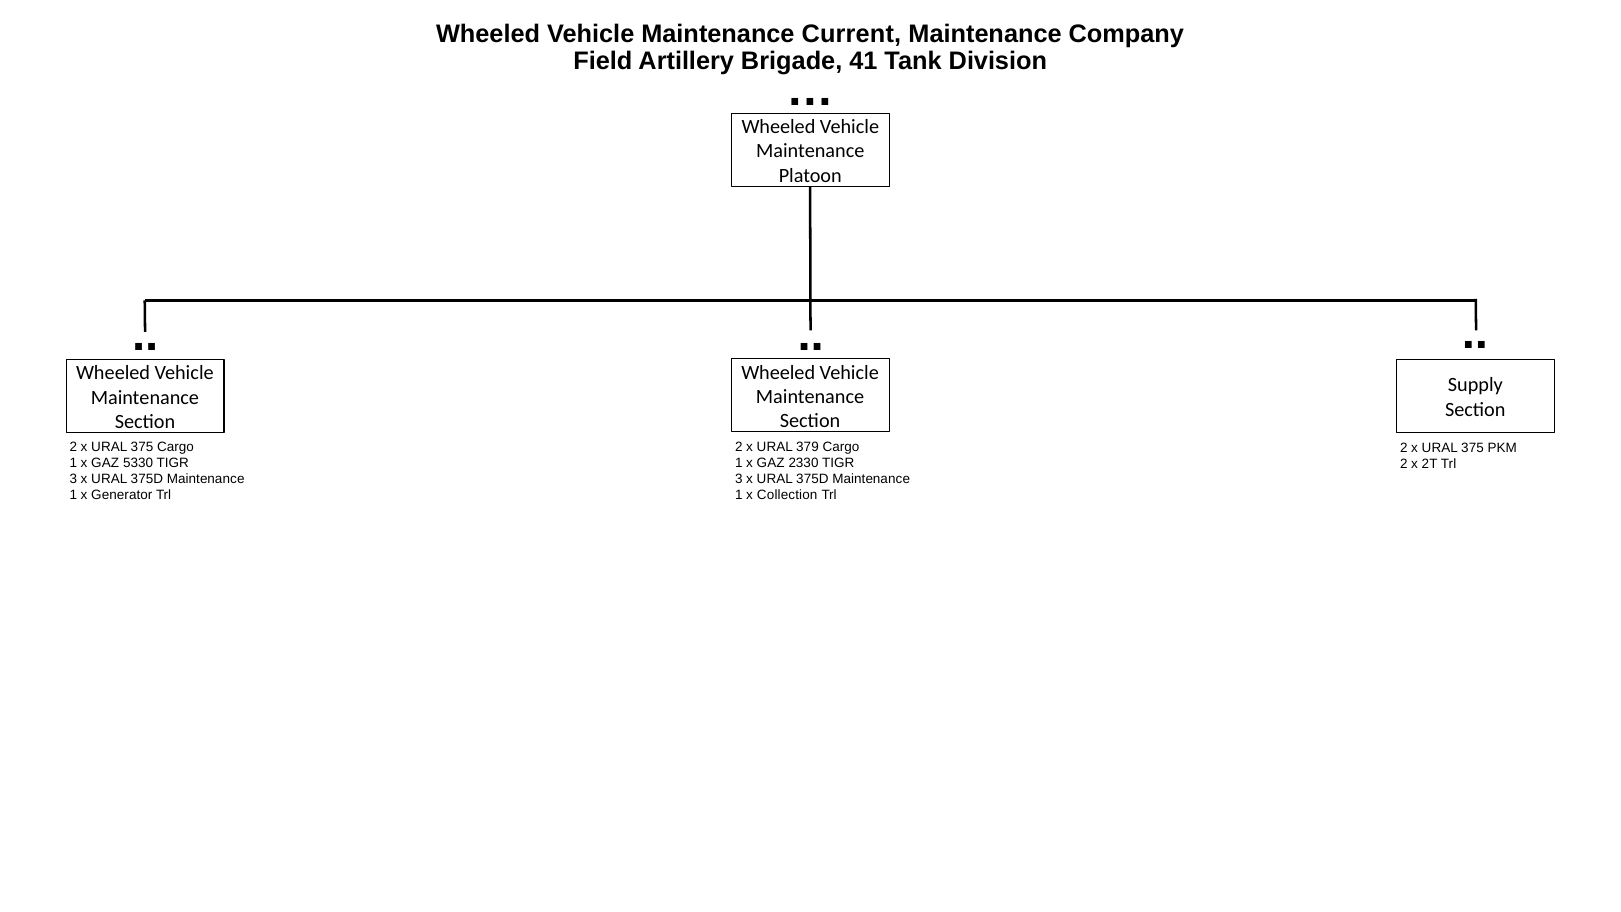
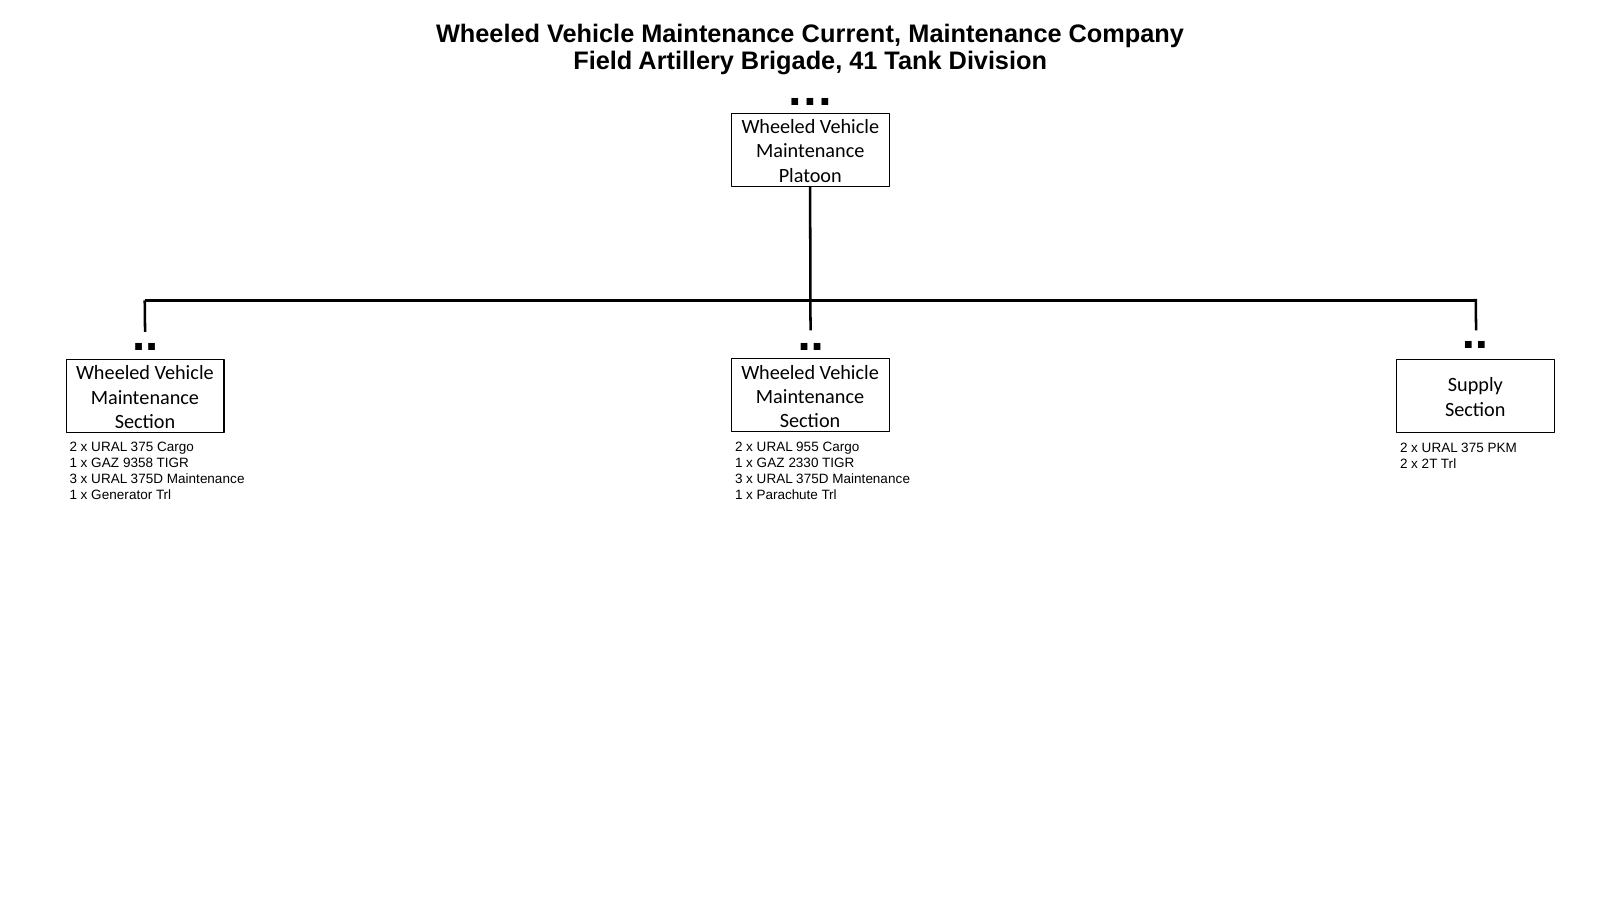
379: 379 -> 955
5330: 5330 -> 9358
Collection: Collection -> Parachute
